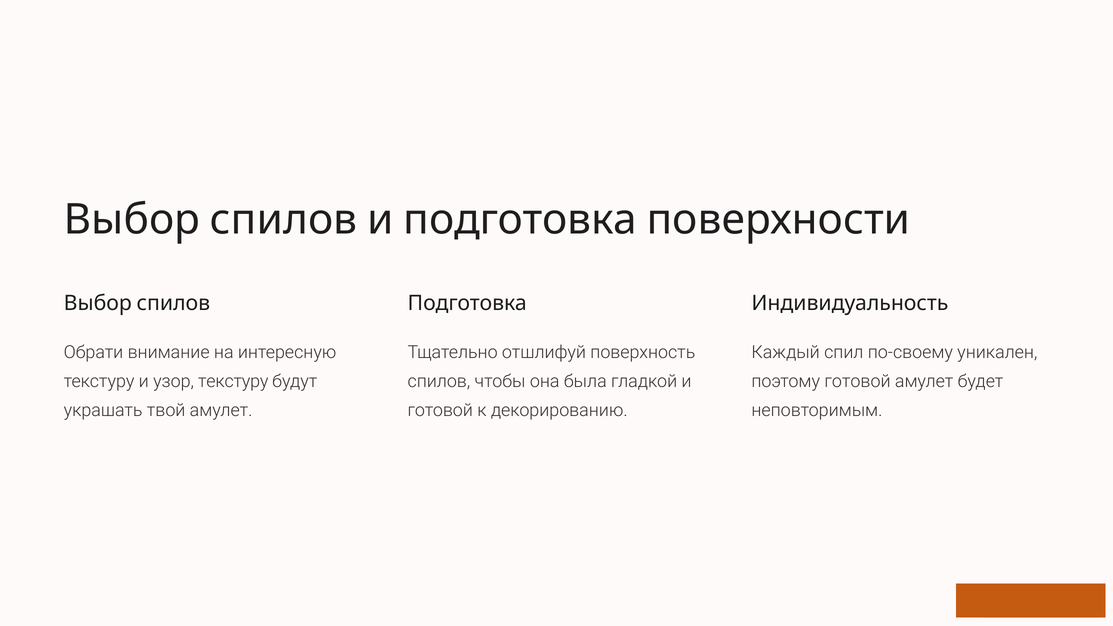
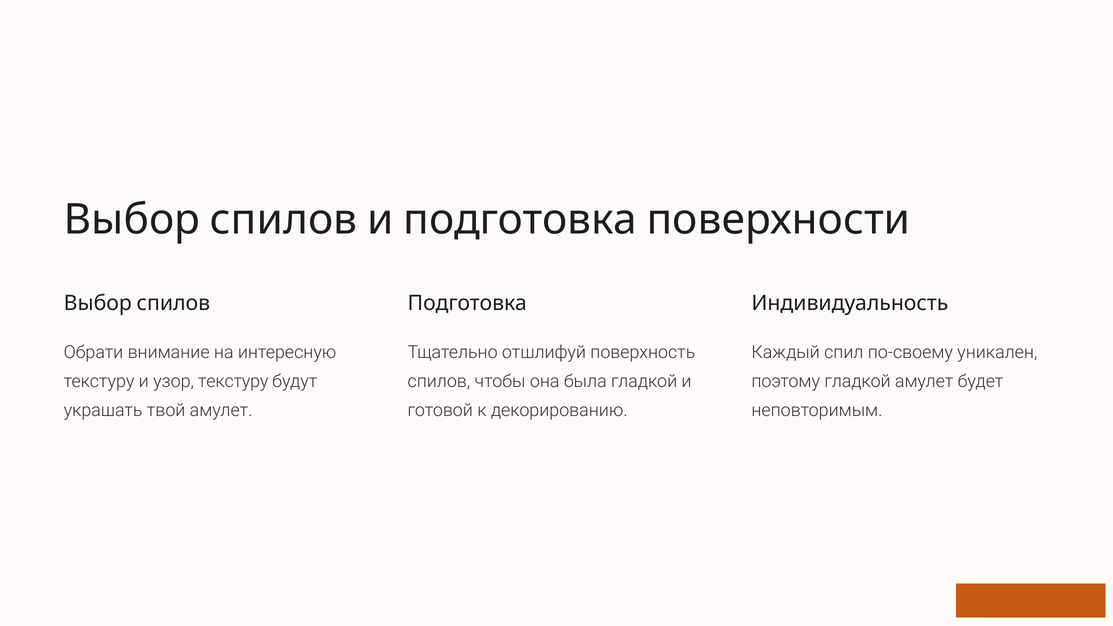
поэтому готовой: готовой -> гладкой
